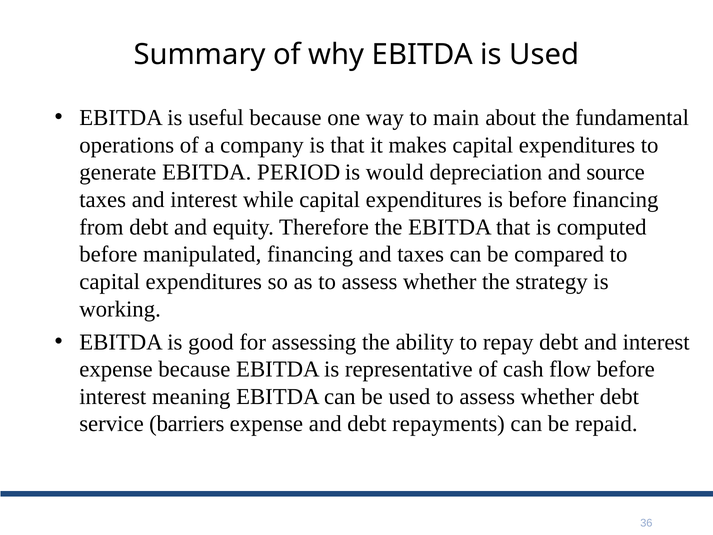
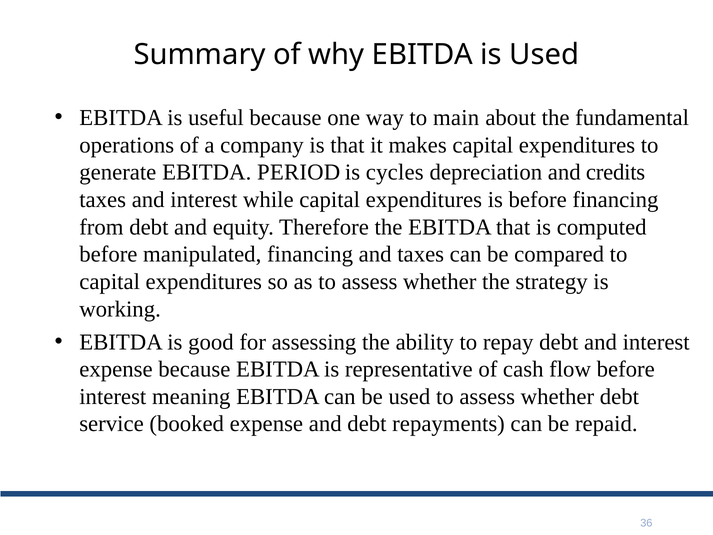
would: would -> cycles
source: source -> credits
barriers: barriers -> booked
